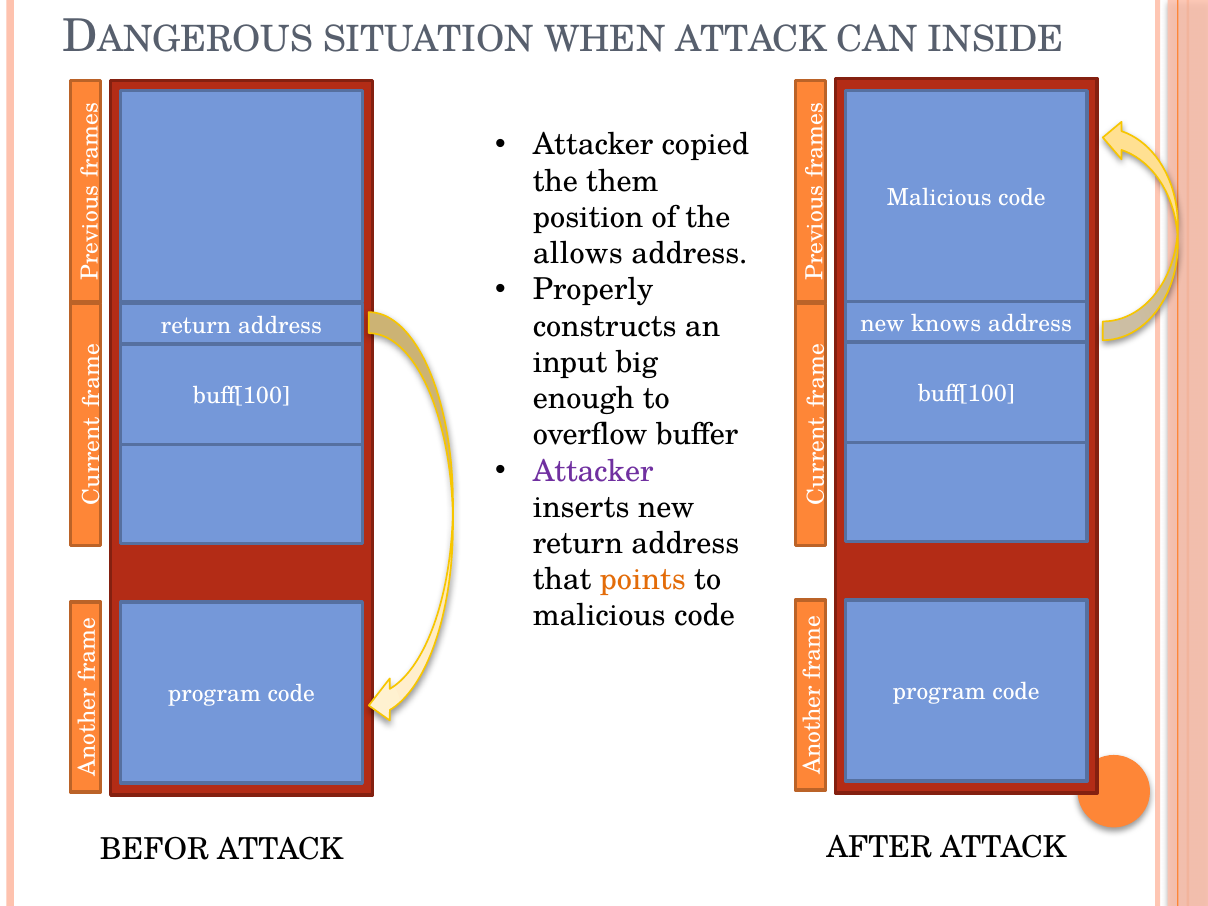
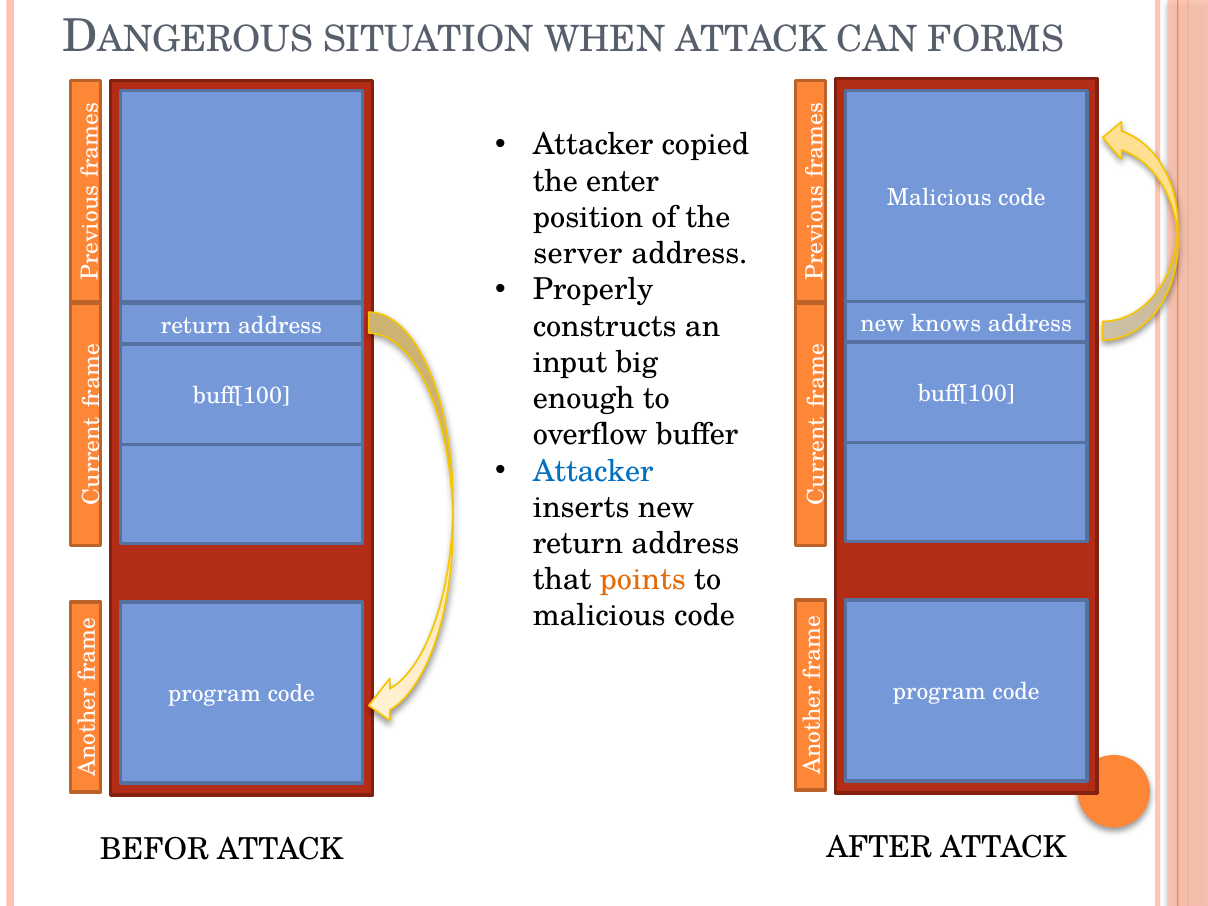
INSIDE: INSIDE -> FORMS
them: them -> enter
allows: allows -> server
Attacker at (593, 471) colour: purple -> blue
